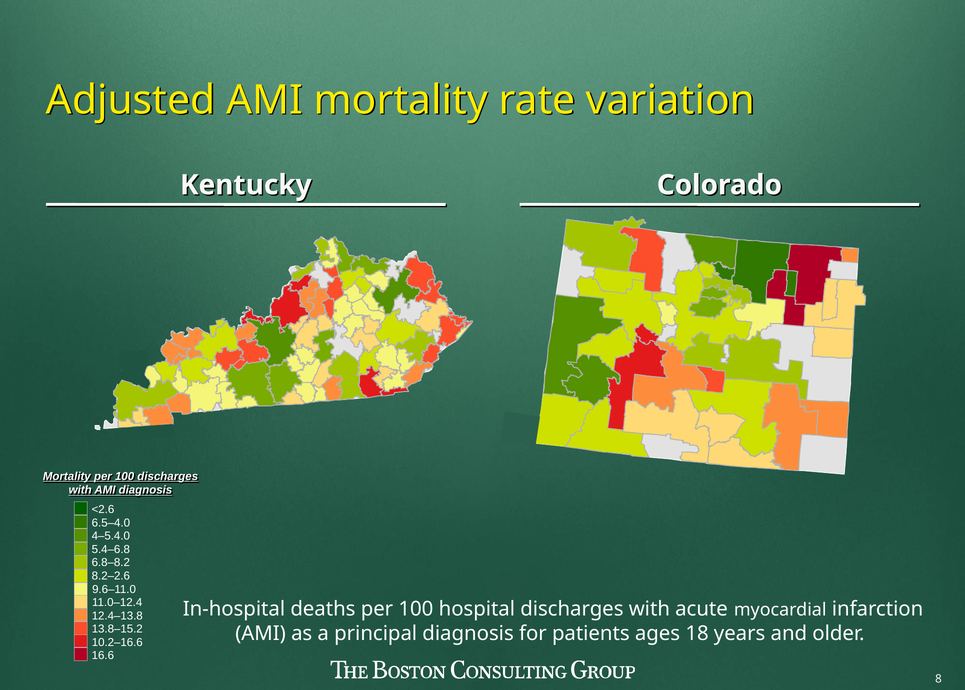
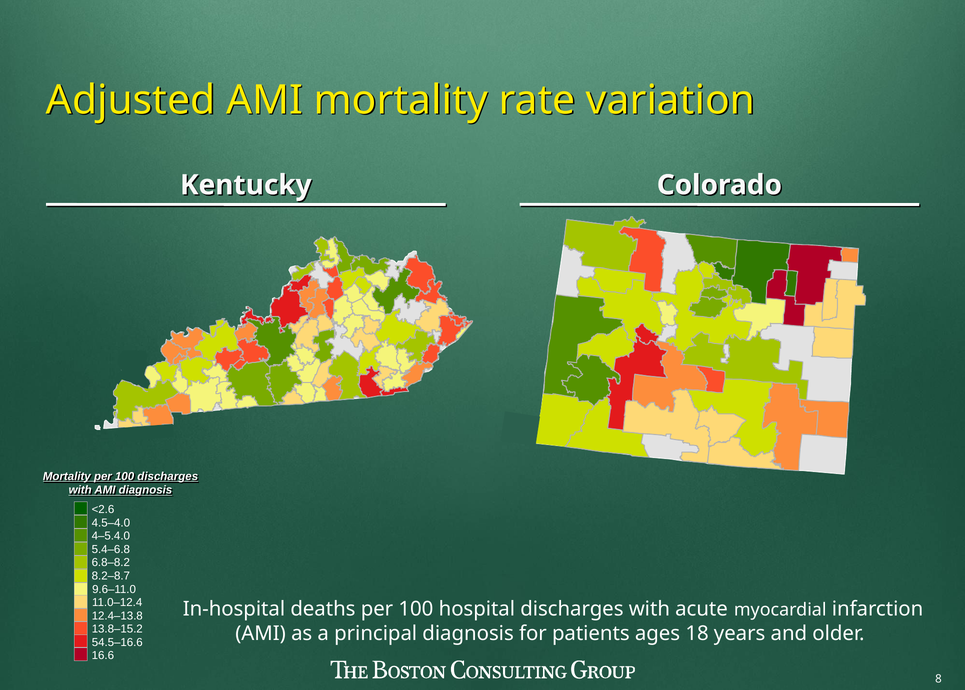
6.5–4.0: 6.5–4.0 -> 4.5–4.0
8.2–2.6: 8.2–2.6 -> 8.2–8.7
10.2–16.6: 10.2–16.6 -> 54.5–16.6
